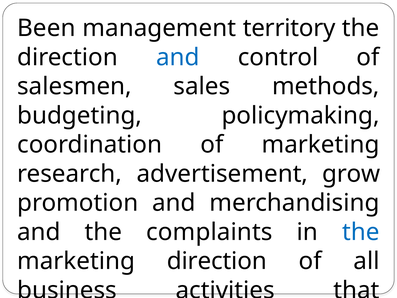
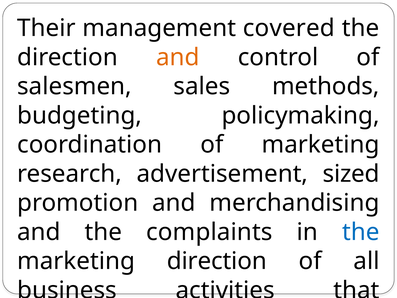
Been: Been -> Their
territory: territory -> covered
and at (178, 57) colour: blue -> orange
grow: grow -> sized
